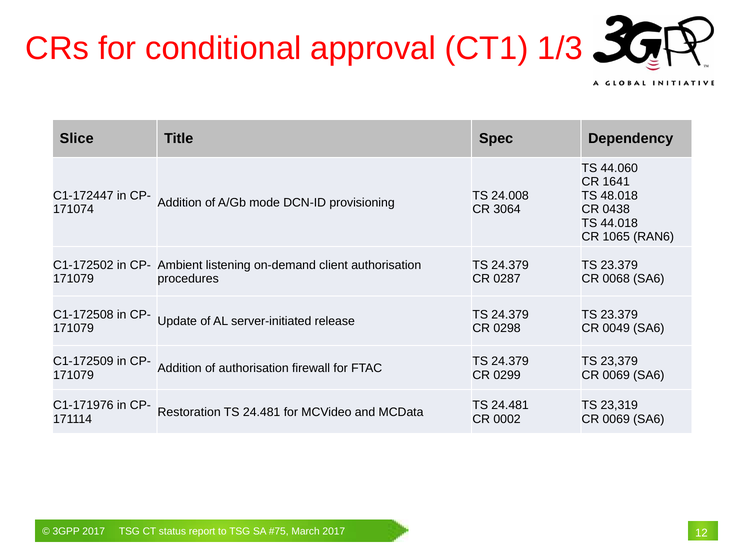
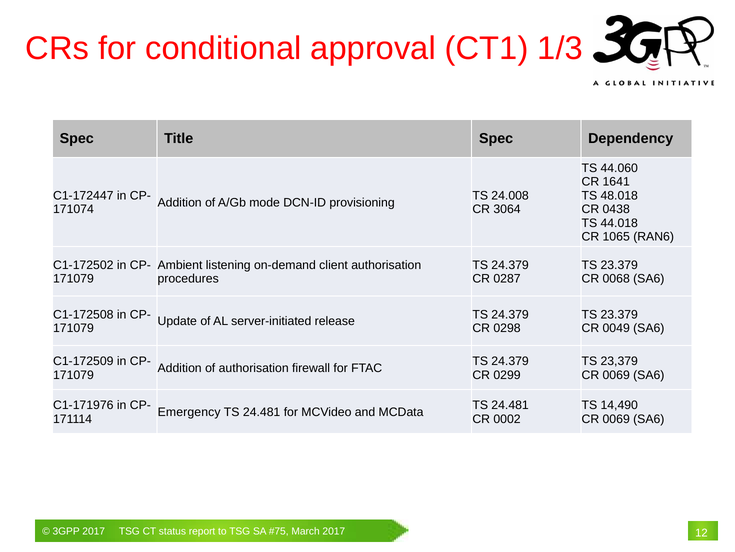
Slice at (77, 139): Slice -> Spec
23,319: 23,319 -> 14,490
Restoration: Restoration -> Emergency
